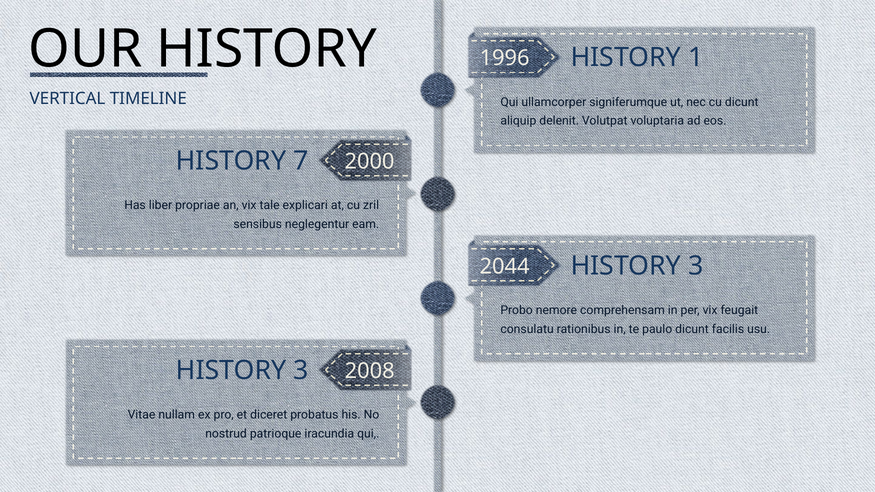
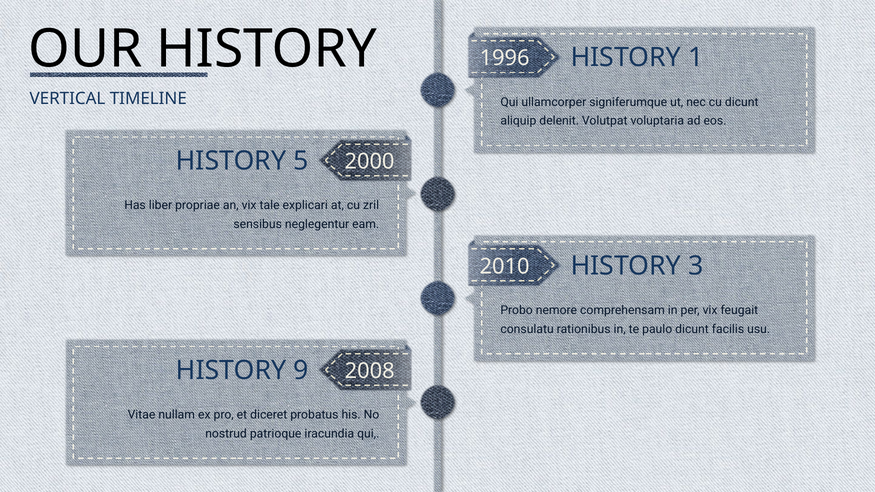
7: 7 -> 5
2044: 2044 -> 2010
3 at (301, 371): 3 -> 9
